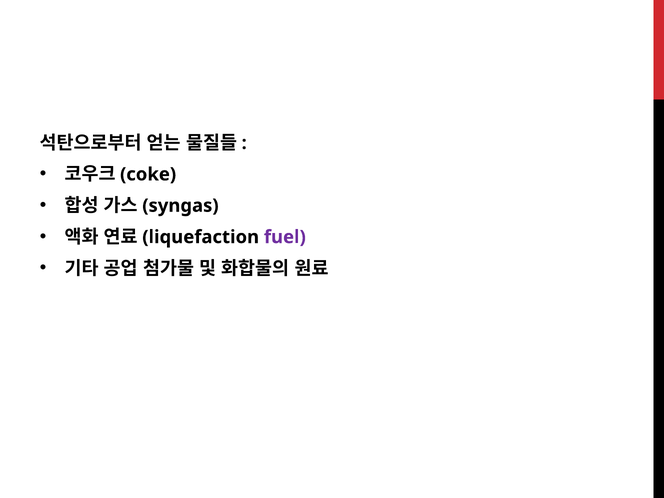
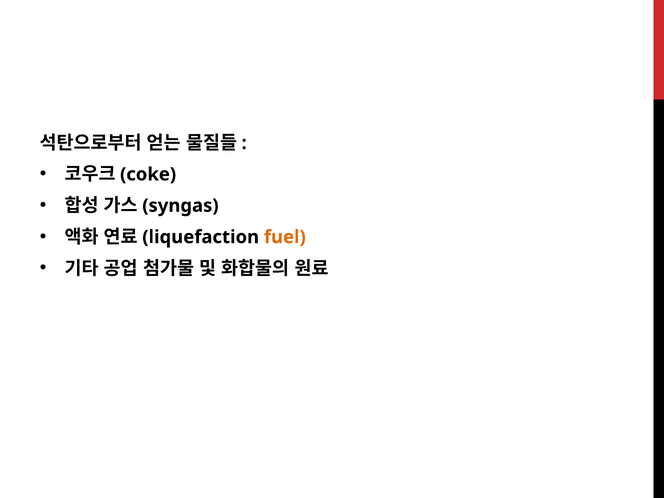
fuel colour: purple -> orange
